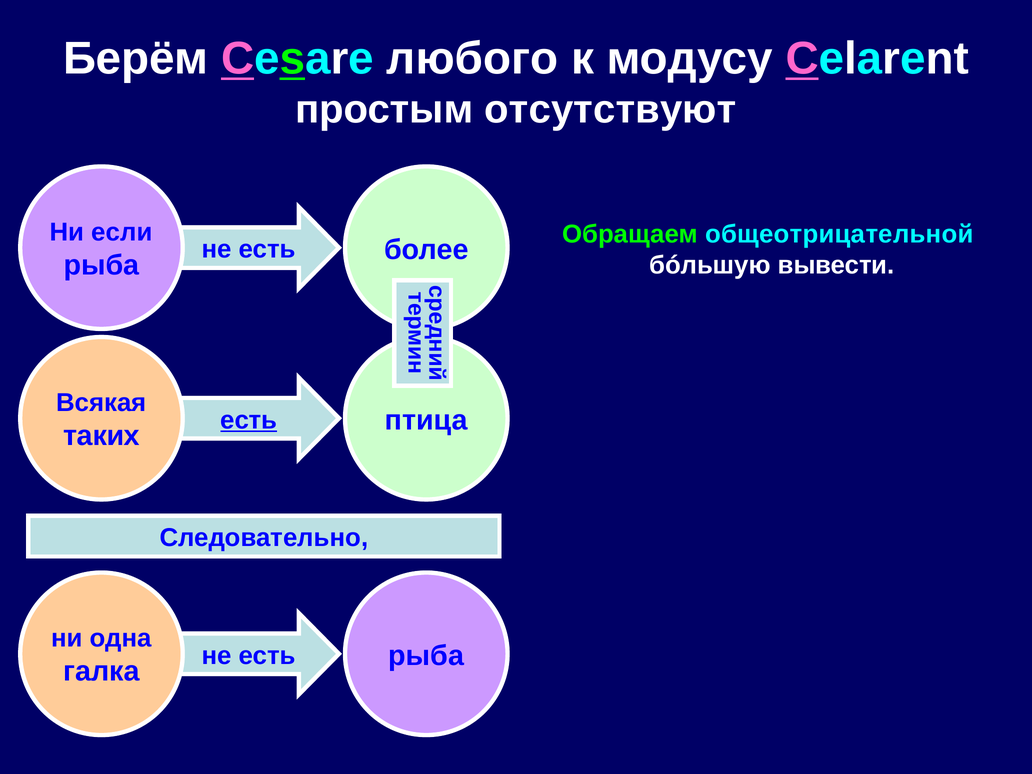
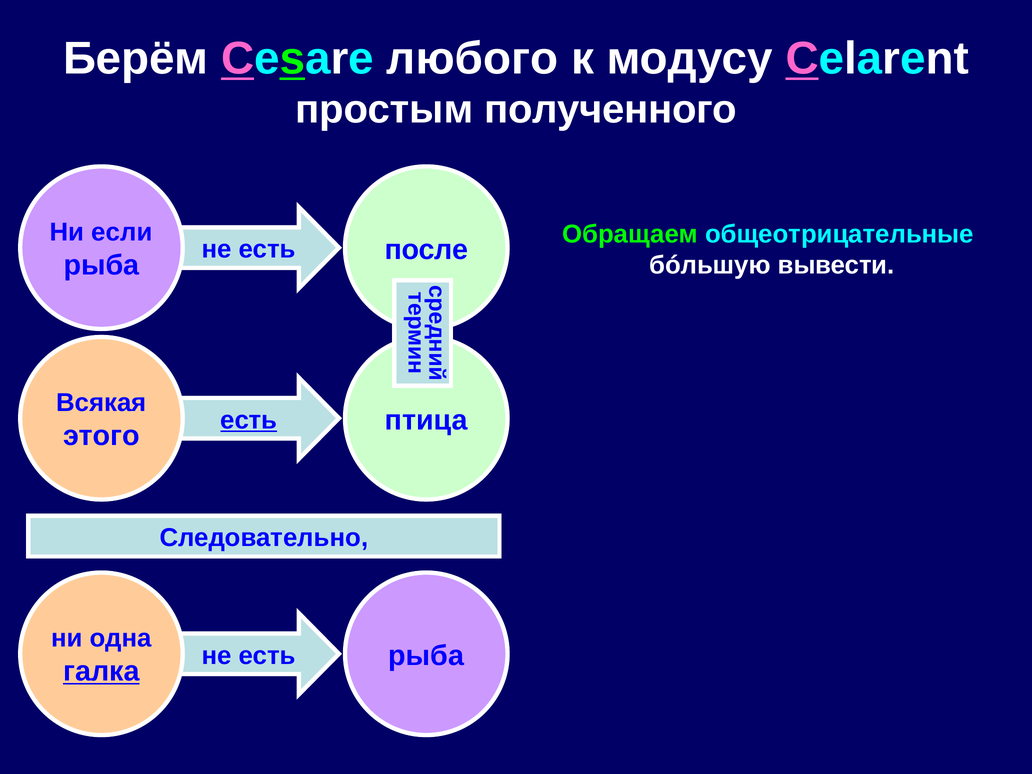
отсутствуют: отсутствуют -> полученного
общеотрицательной: общеотрицательной -> общеотрицательные
более: более -> после
таких: таких -> этого
галка underline: none -> present
